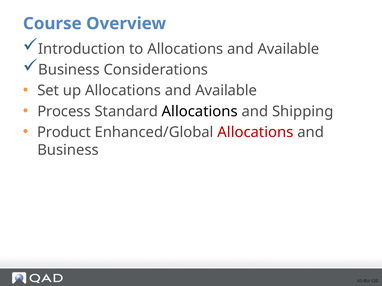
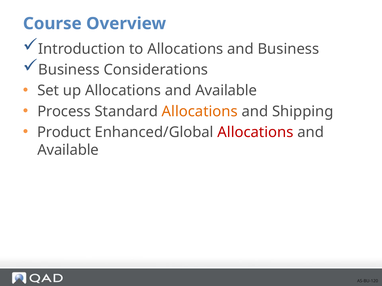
to Allocations and Available: Available -> Business
Allocations at (200, 112) colour: black -> orange
Business at (68, 150): Business -> Available
